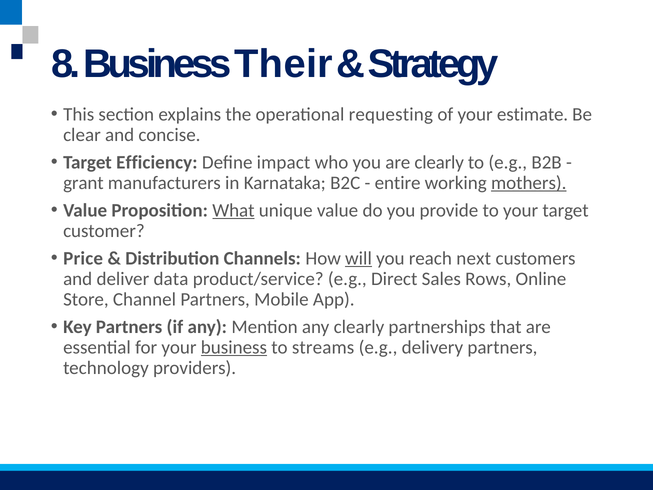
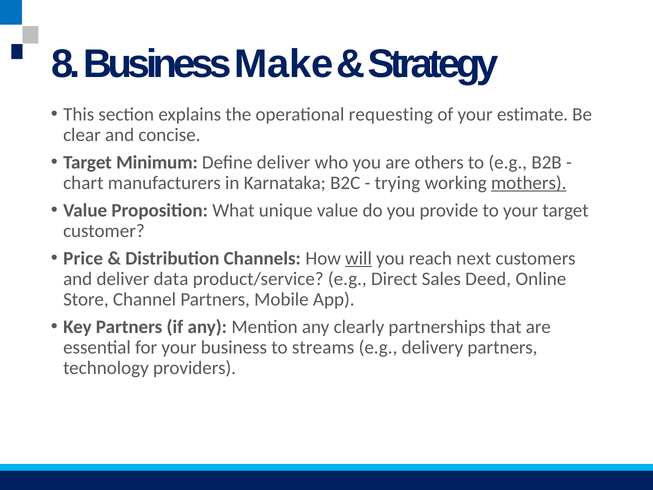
Their: Their -> Make
Efficiency: Efficiency -> Minimum
Define impact: impact -> deliver
are clearly: clearly -> others
grant: grant -> chart
entire: entire -> trying
What underline: present -> none
Rows: Rows -> Deed
business at (234, 347) underline: present -> none
